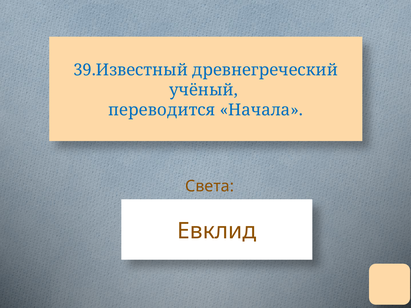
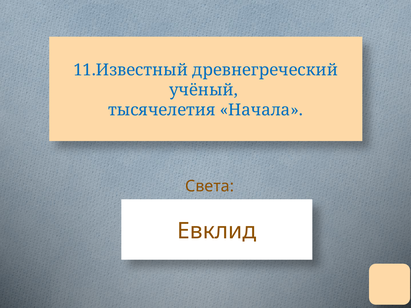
39.Известный: 39.Известный -> 11.Известный
переводится: переводится -> тысячелетия
